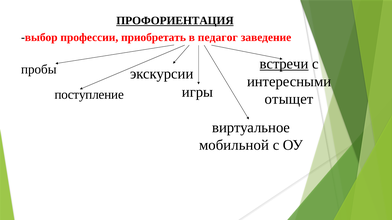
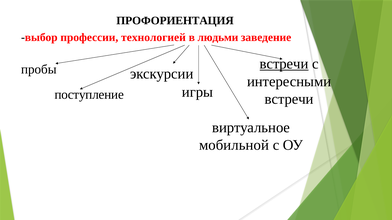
ПРОФОРИЕНТАЦИЯ underline: present -> none
приобретать: приобретать -> технологией
педагог: педагог -> людьми
отыщет at (289, 99): отыщет -> встречи
